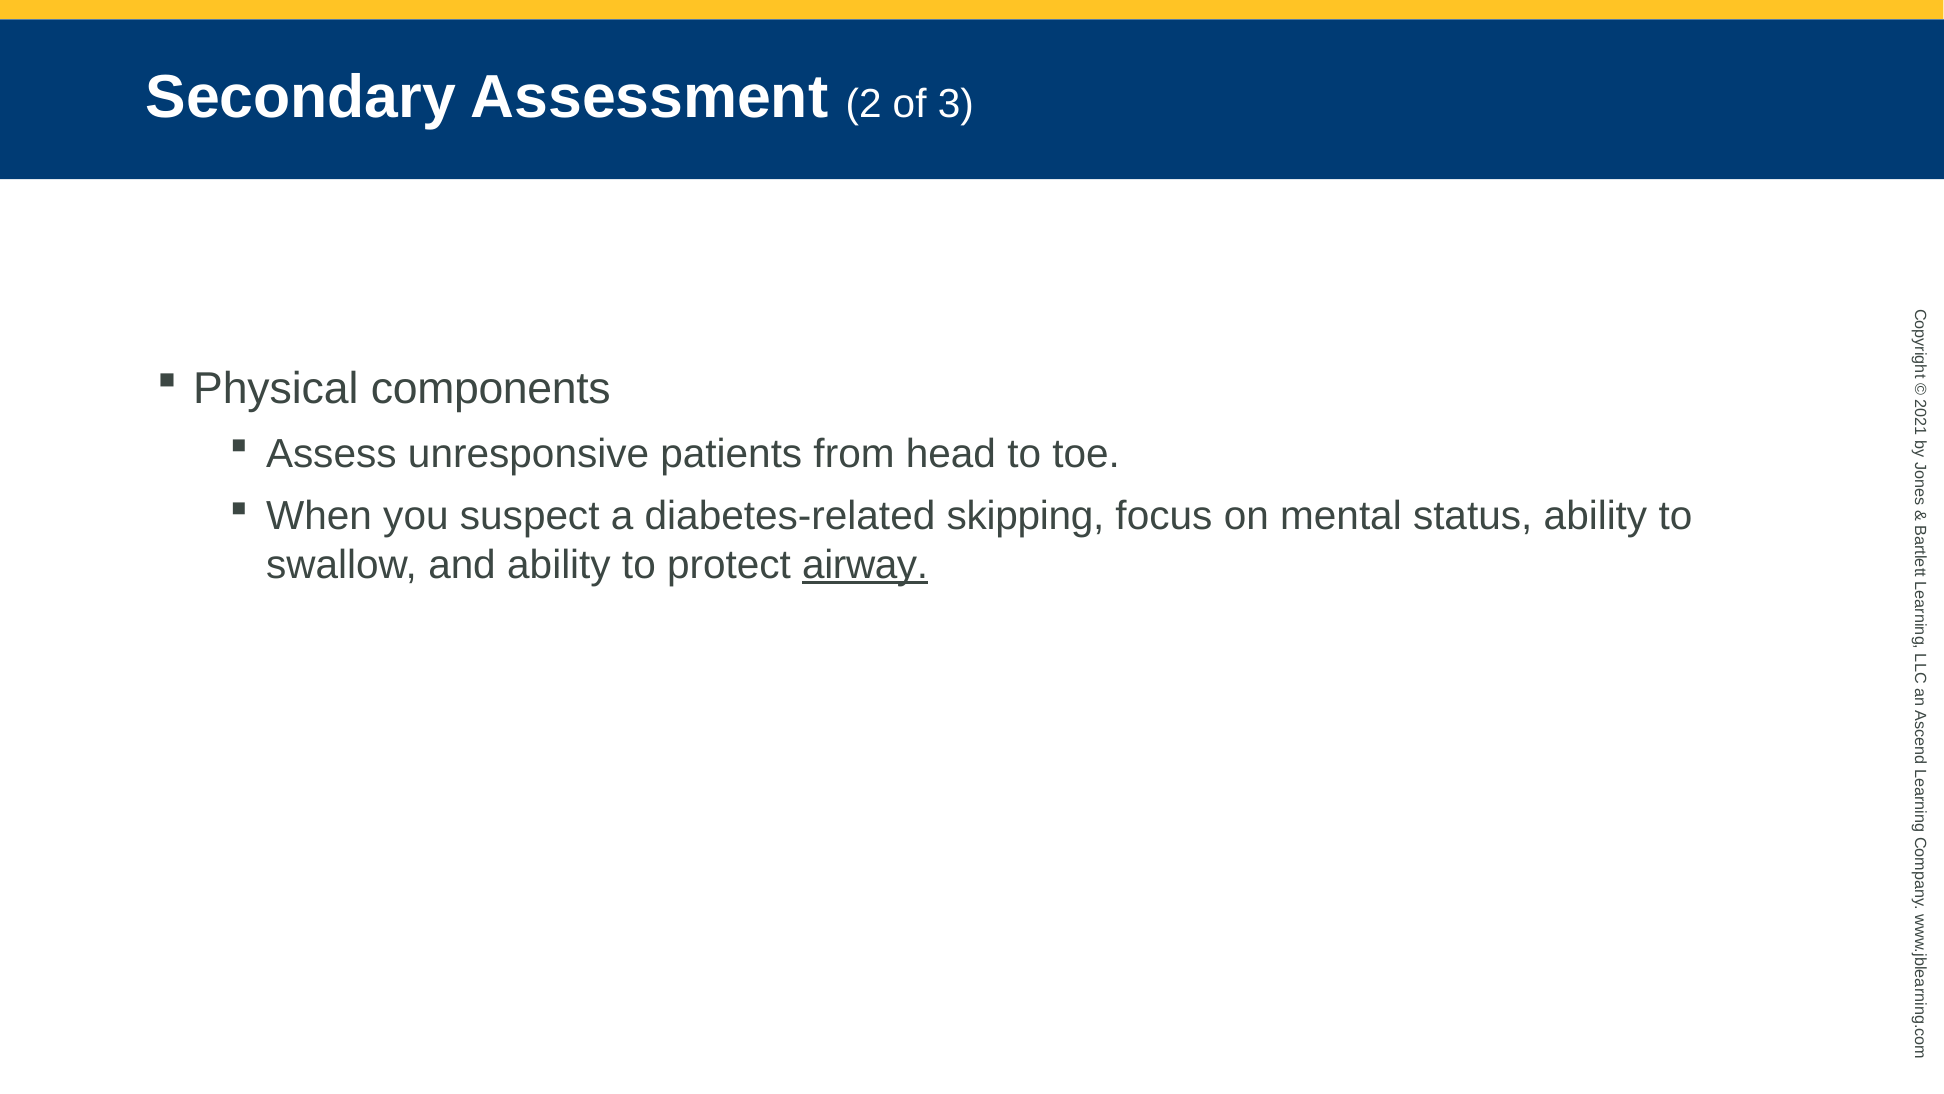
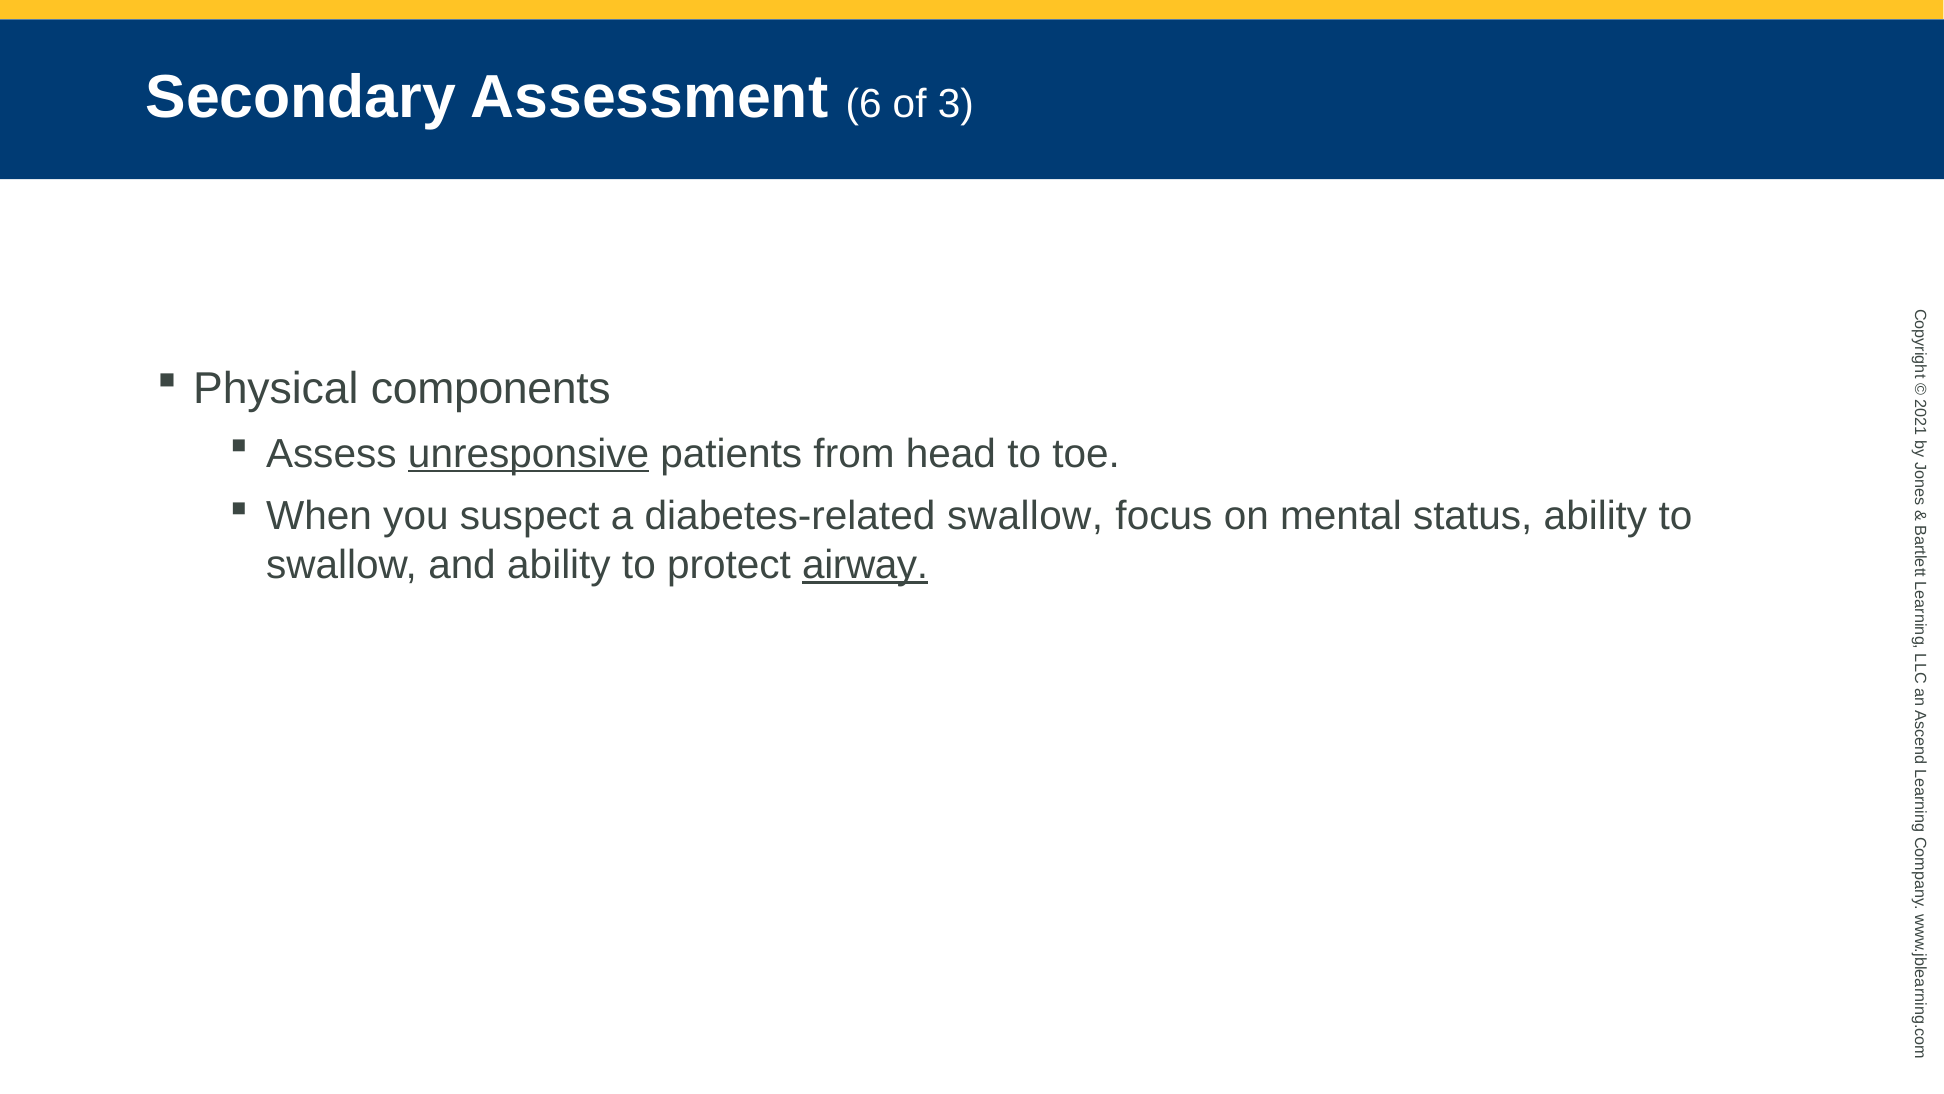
Assessment 2: 2 -> 6
unresponsive underline: none -> present
diabetes-related skipping: skipping -> swallow
